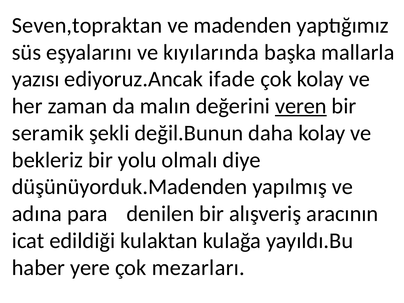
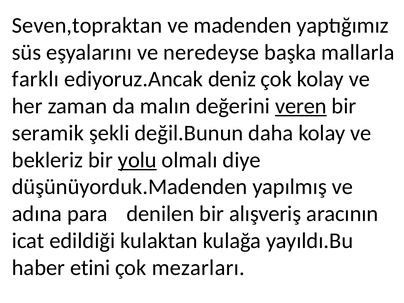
kıyılarında: kıyılarında -> neredeyse
yazısı: yazısı -> farklı
ifade: ifade -> deniz
yolu underline: none -> present
yere: yere -> etini
